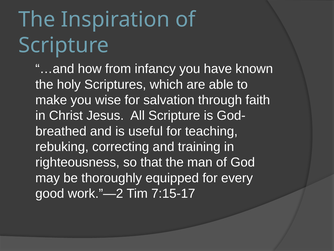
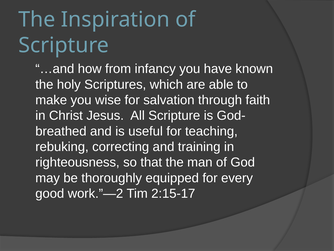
7:15-17: 7:15-17 -> 2:15-17
